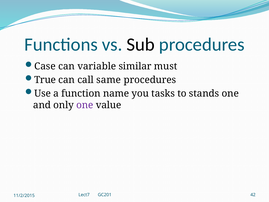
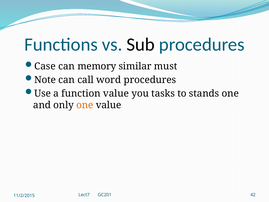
variable: variable -> memory
True: True -> Note
same: same -> word
function name: name -> value
one at (85, 105) colour: purple -> orange
